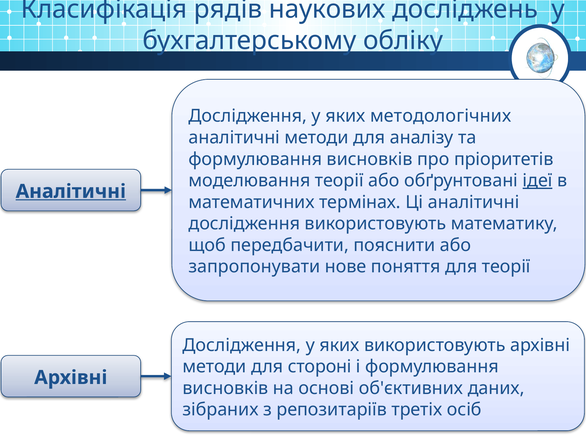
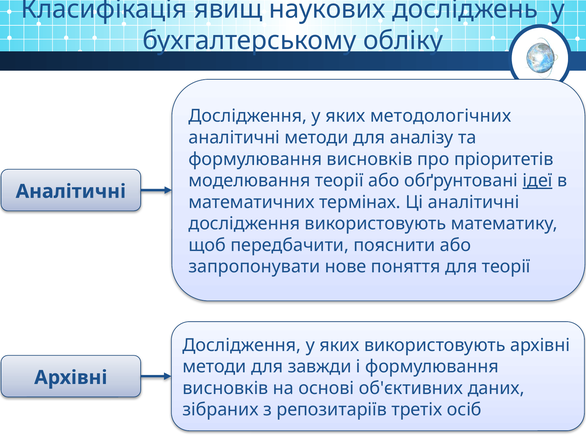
рядів: рядів -> явищ
Аналітичні at (71, 191) underline: present -> none
стороні: стороні -> завжди
